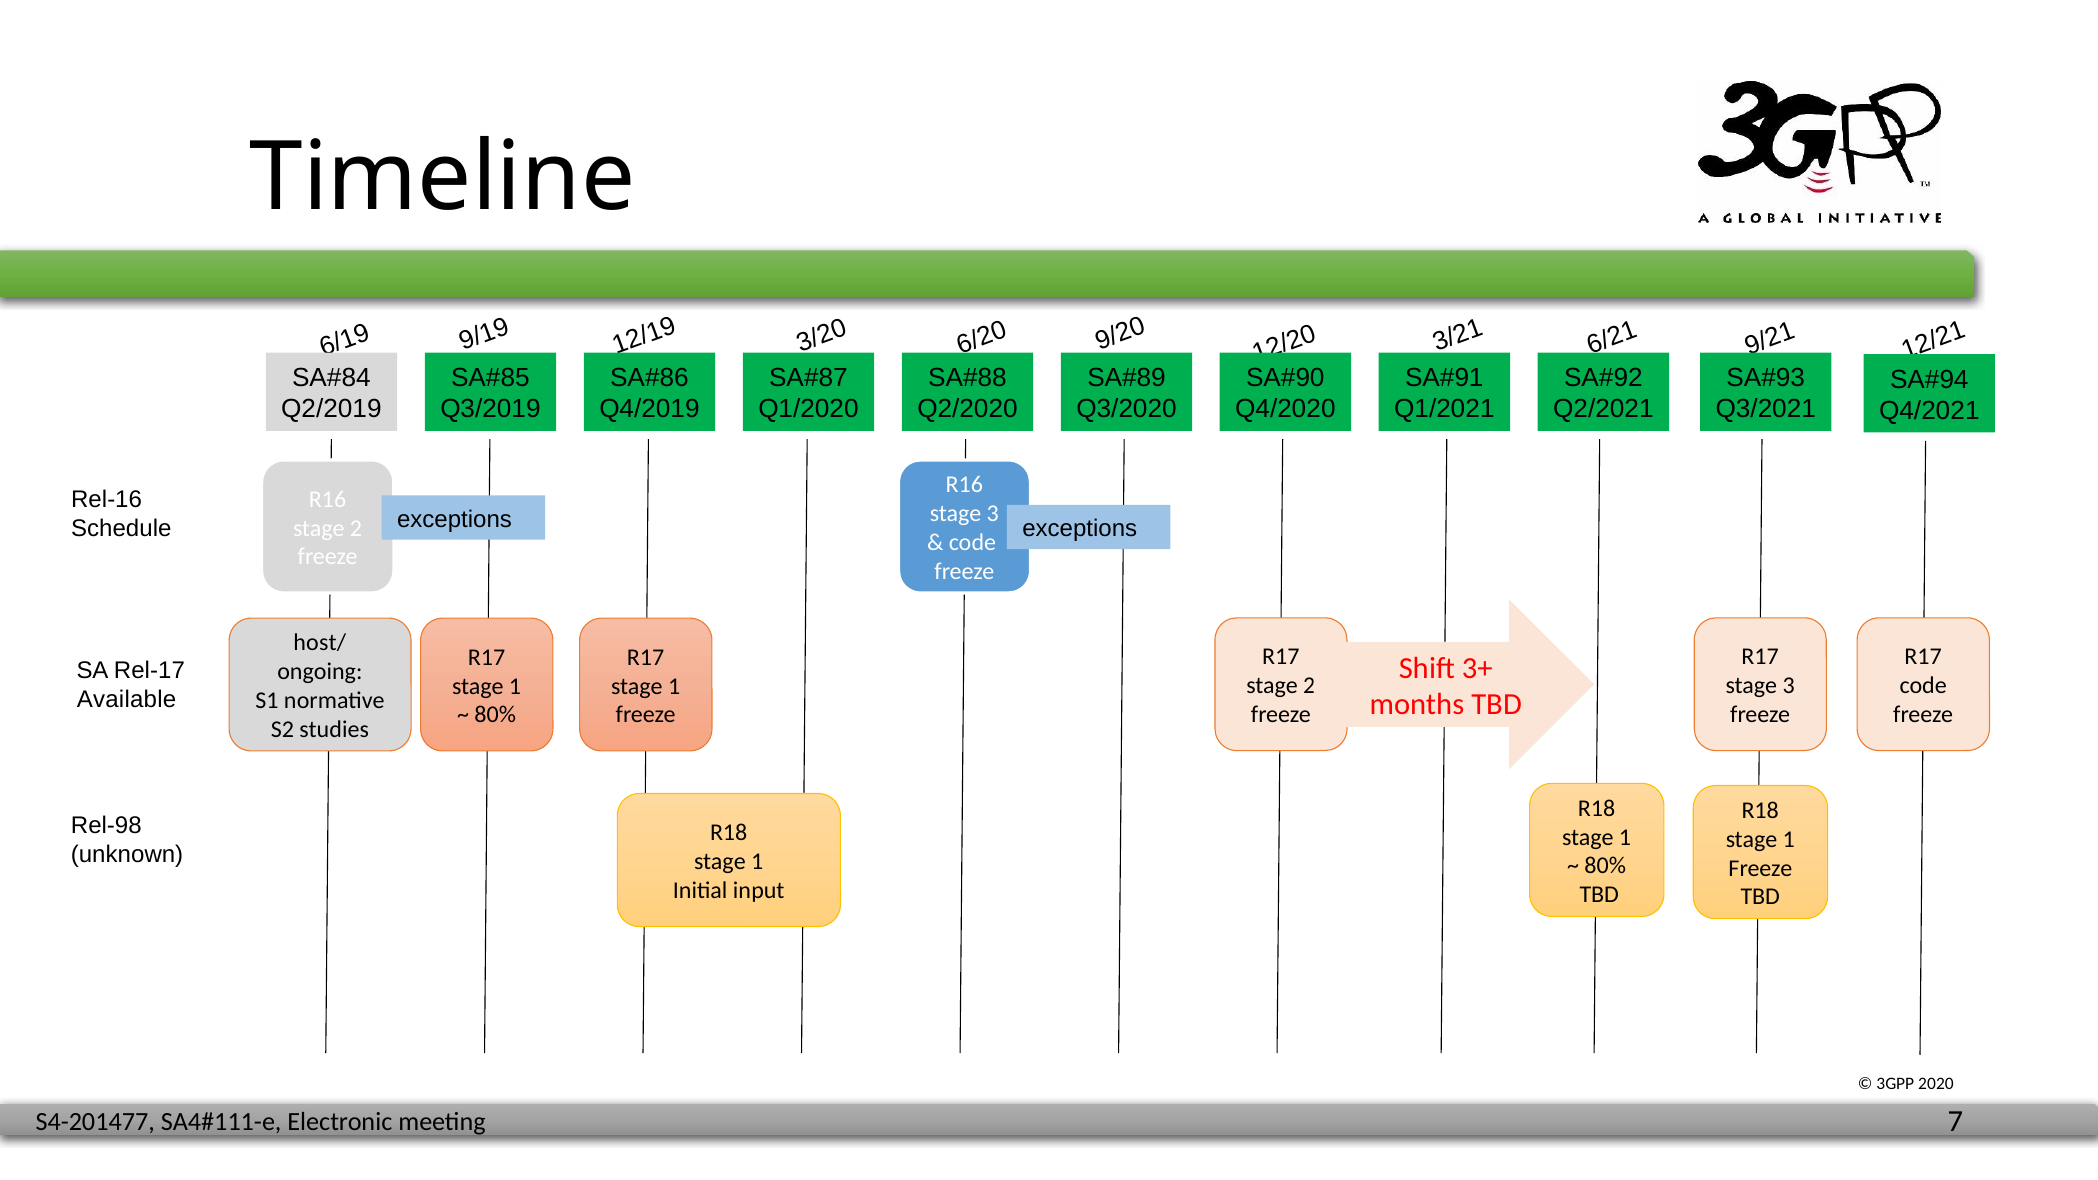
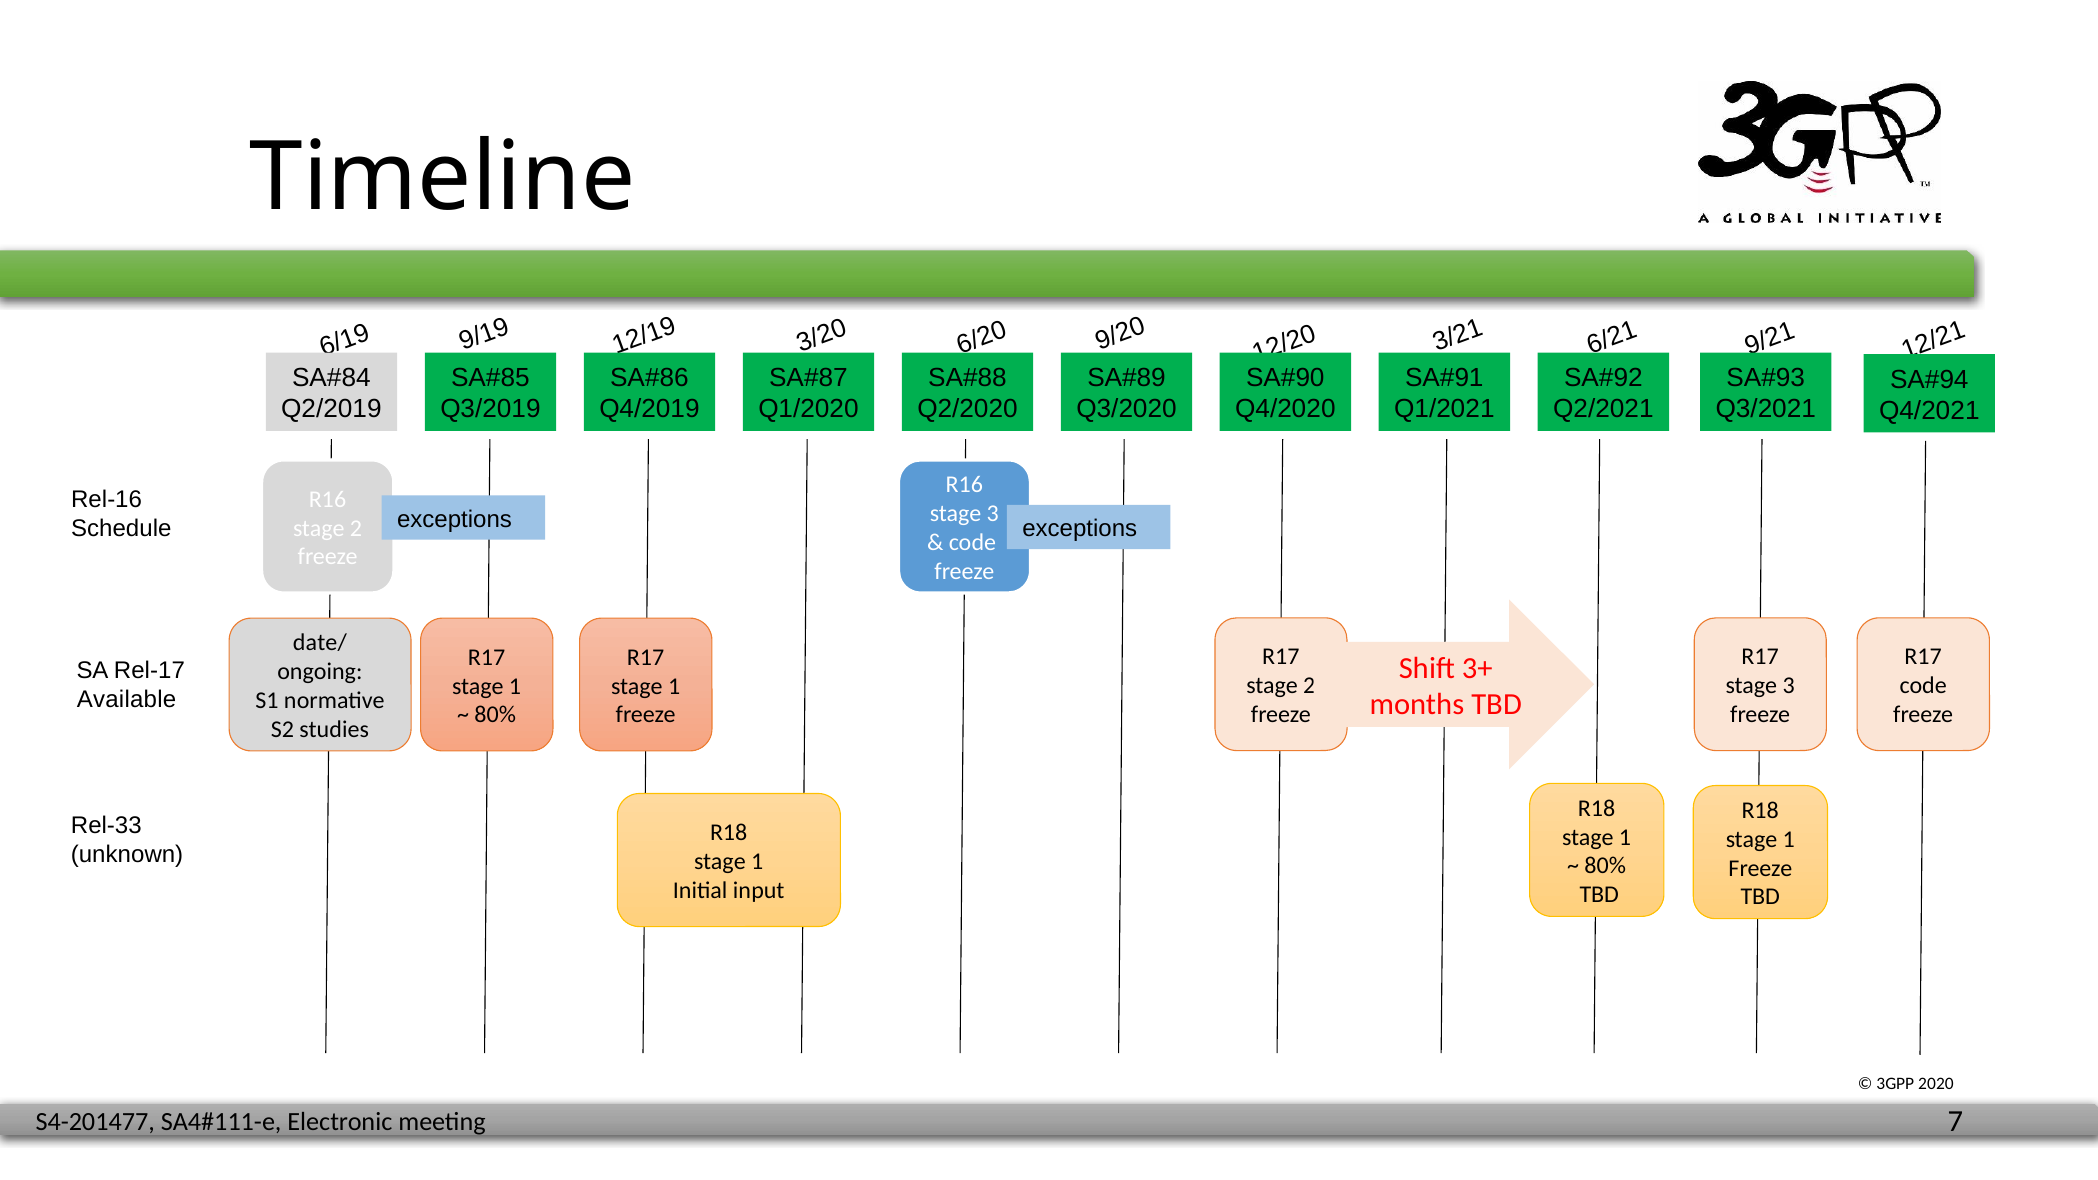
host/: host/ -> date/
Rel-98: Rel-98 -> Rel-33
